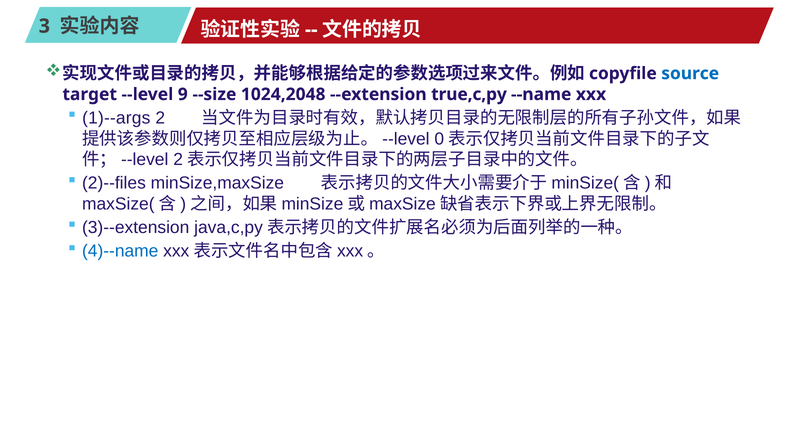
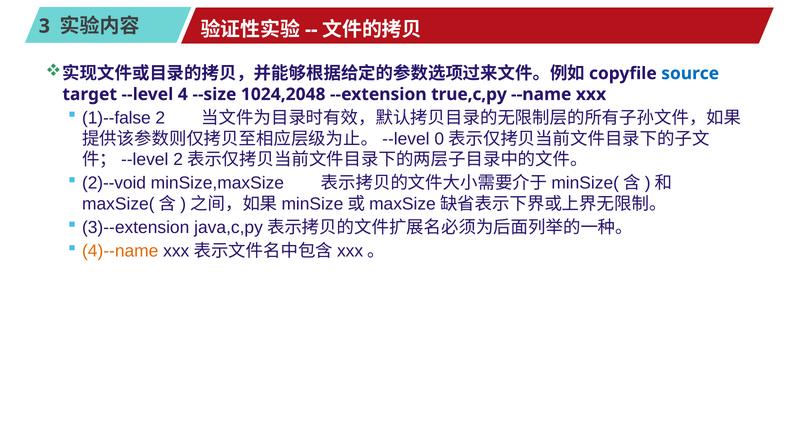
9: 9 -> 4
1)--args: 1)--args -> 1)--false
2)--files: 2)--files -> 2)--void
4)--name colour: blue -> orange
